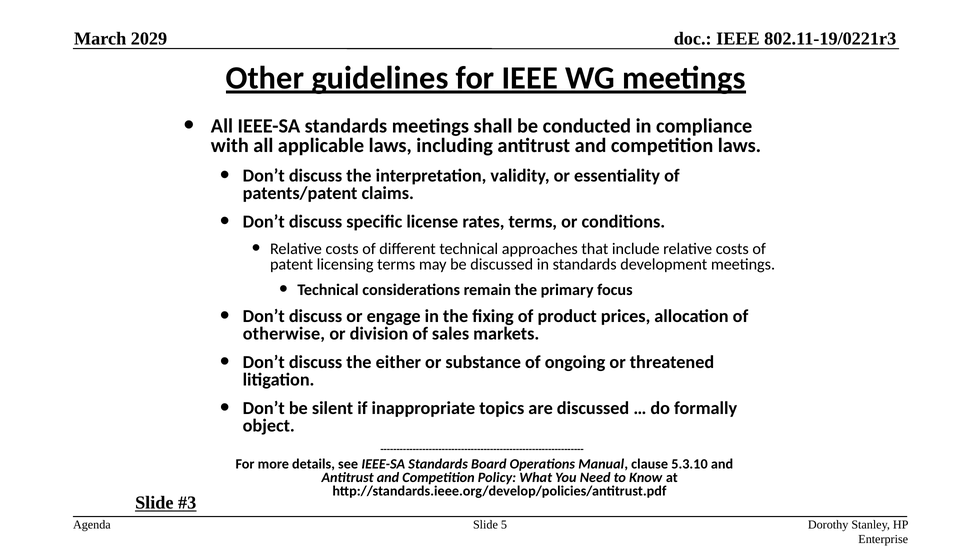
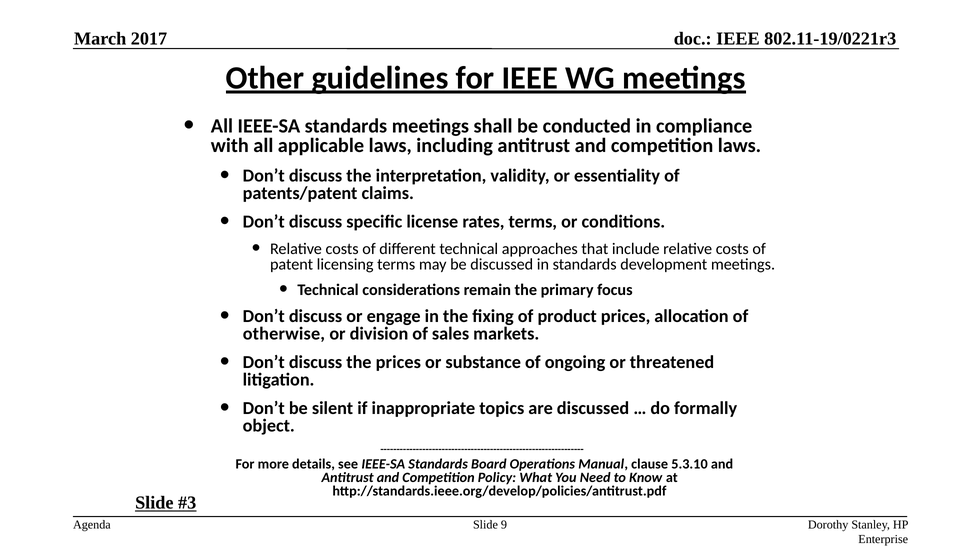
2029: 2029 -> 2017
the either: either -> prices
5: 5 -> 9
